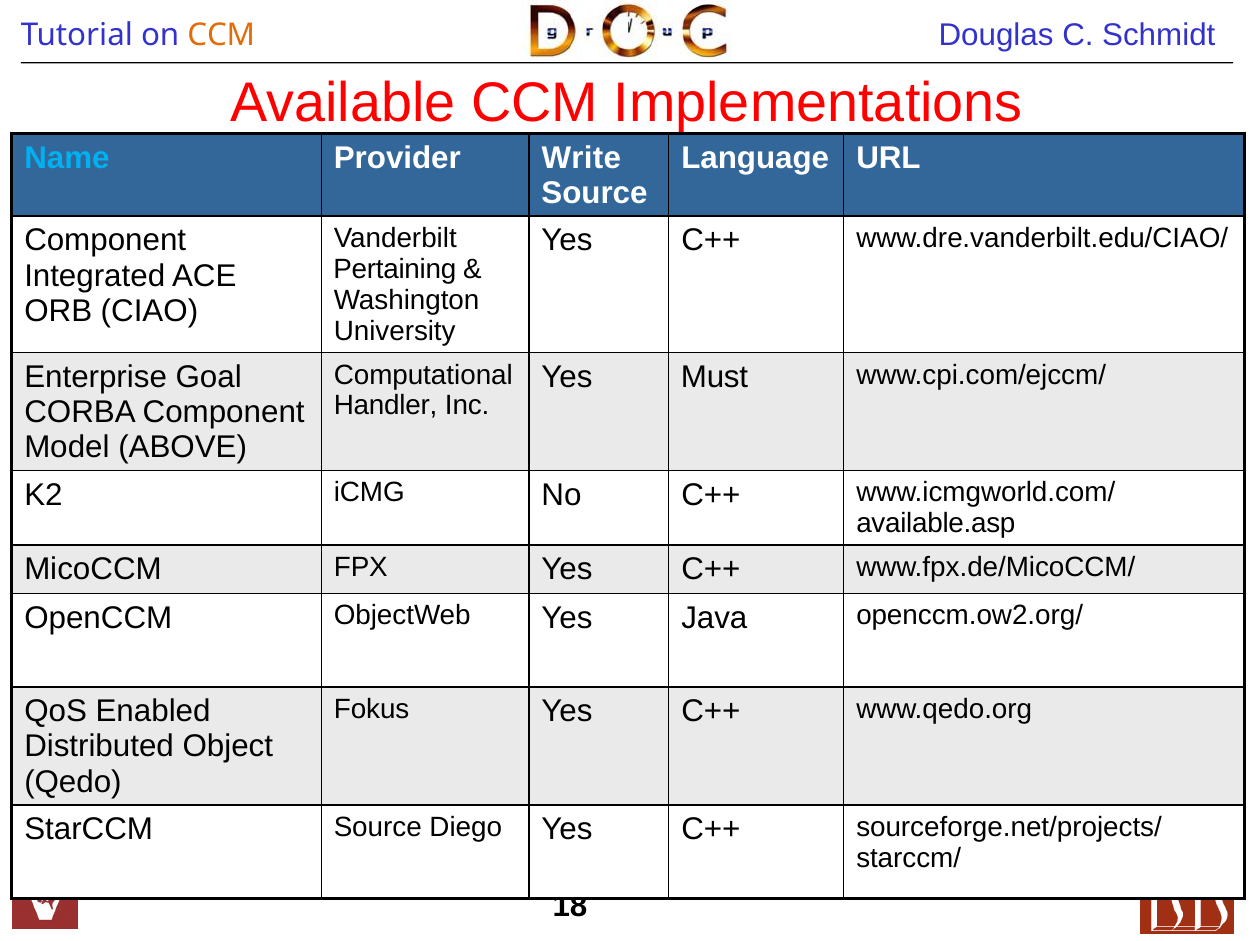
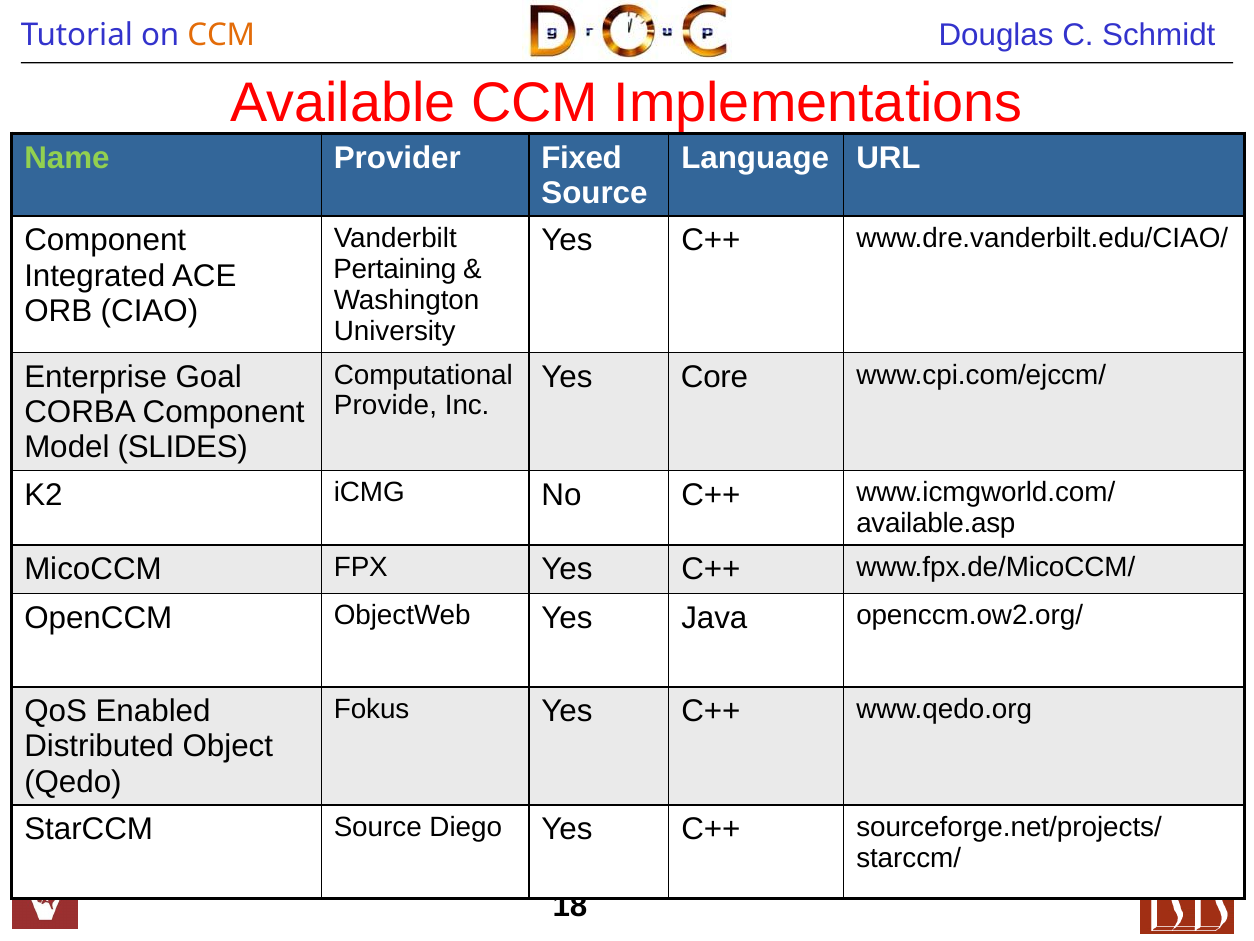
Name colour: light blue -> light green
Write: Write -> Fixed
Must: Must -> Core
Handler: Handler -> Provide
ABOVE: ABOVE -> SLIDES
